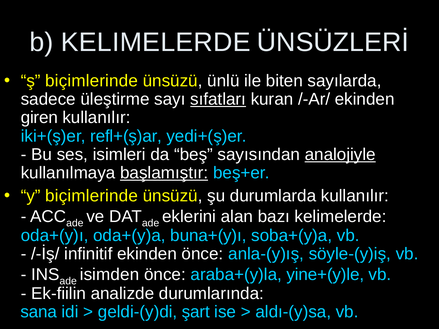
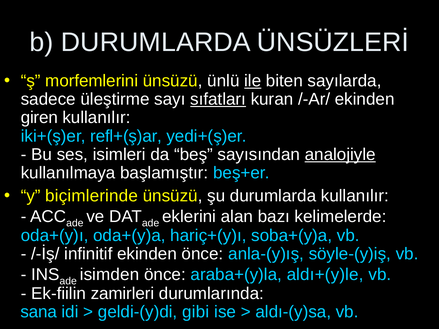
b KELIMELERDE: KELIMELERDE -> DURUMLARDA
ş biçimlerinde: biçimlerinde -> morfemlerini
ile underline: none -> present
başlamıştır underline: present -> none
buna+(y)ı: buna+(y)ı -> hariç+(y)ı
yine+(y)le: yine+(y)le -> aldı+(y)le
analizde: analizde -> zamirleri
şart: şart -> gibi
